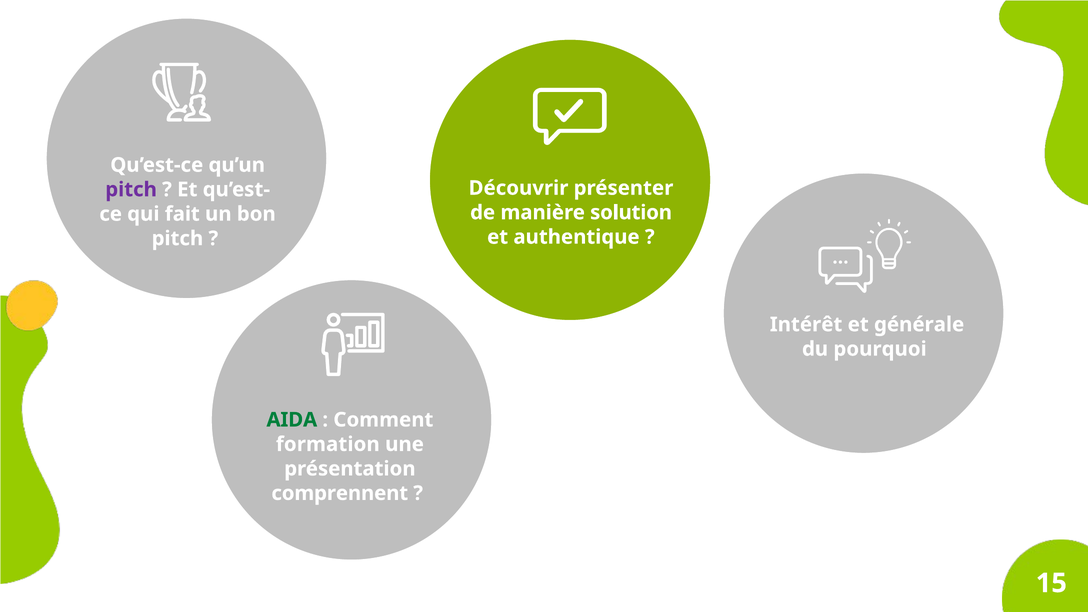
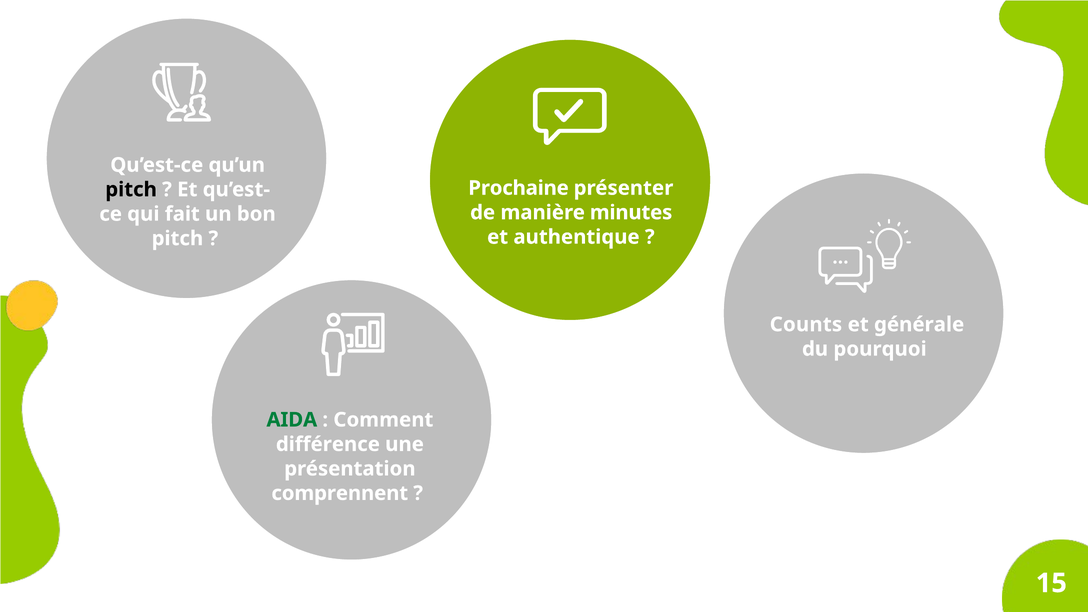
Découvrir: Découvrir -> Prochaine
pitch at (131, 190) colour: purple -> black
solution: solution -> minutes
Intérêt: Intérêt -> Counts
formation: formation -> différence
